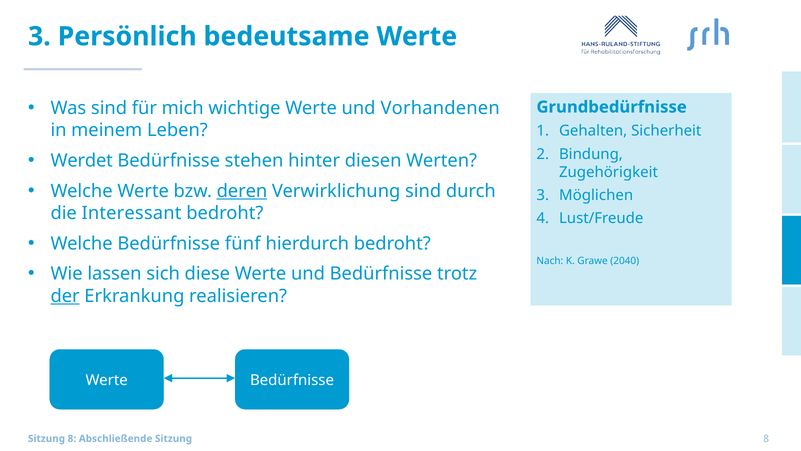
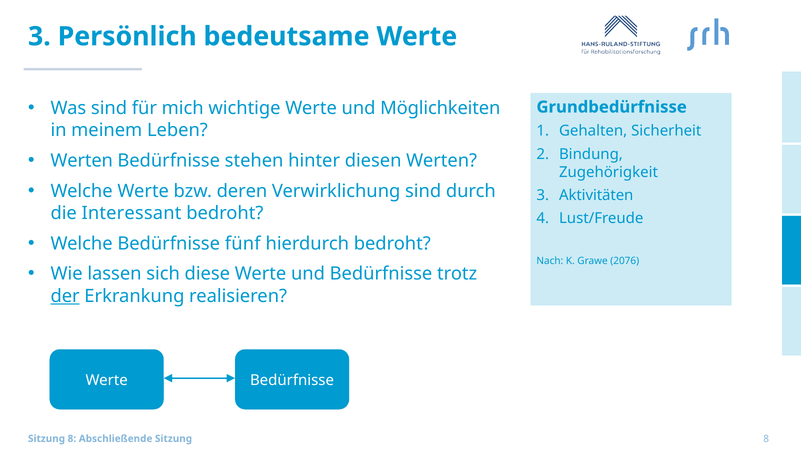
Vorhandenen: Vorhandenen -> Möglichkeiten
Werdet at (82, 161): Werdet -> Werten
deren underline: present -> none
Möglichen: Möglichen -> Aktivitäten
2040: 2040 -> 2076
